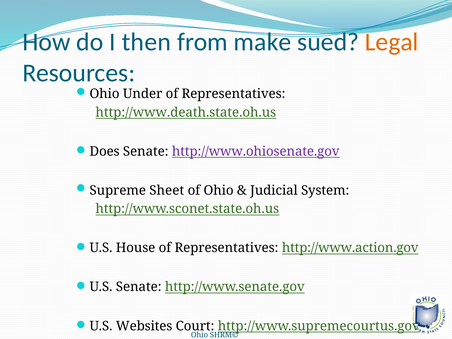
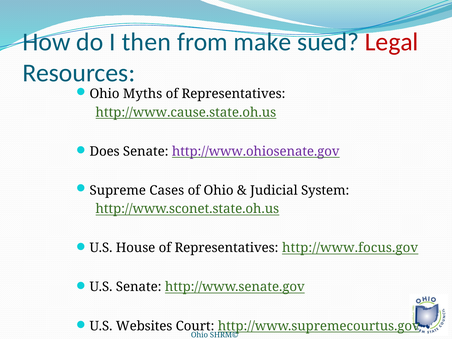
Legal colour: orange -> red
Under: Under -> Myths
http://www.death.state.oh.us: http://www.death.state.oh.us -> http://www.cause.state.oh.us
Sheet: Sheet -> Cases
http://www.action.gov: http://www.action.gov -> http://www.focus.gov
